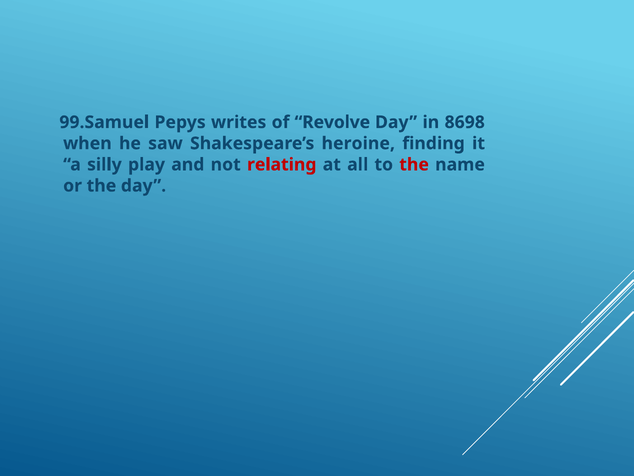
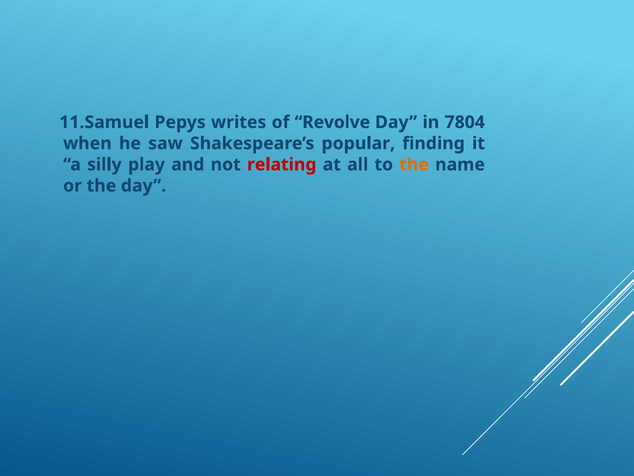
99.Samuel: 99.Samuel -> 11.Samuel
8698: 8698 -> 7804
heroine: heroine -> popular
the at (414, 164) colour: red -> orange
